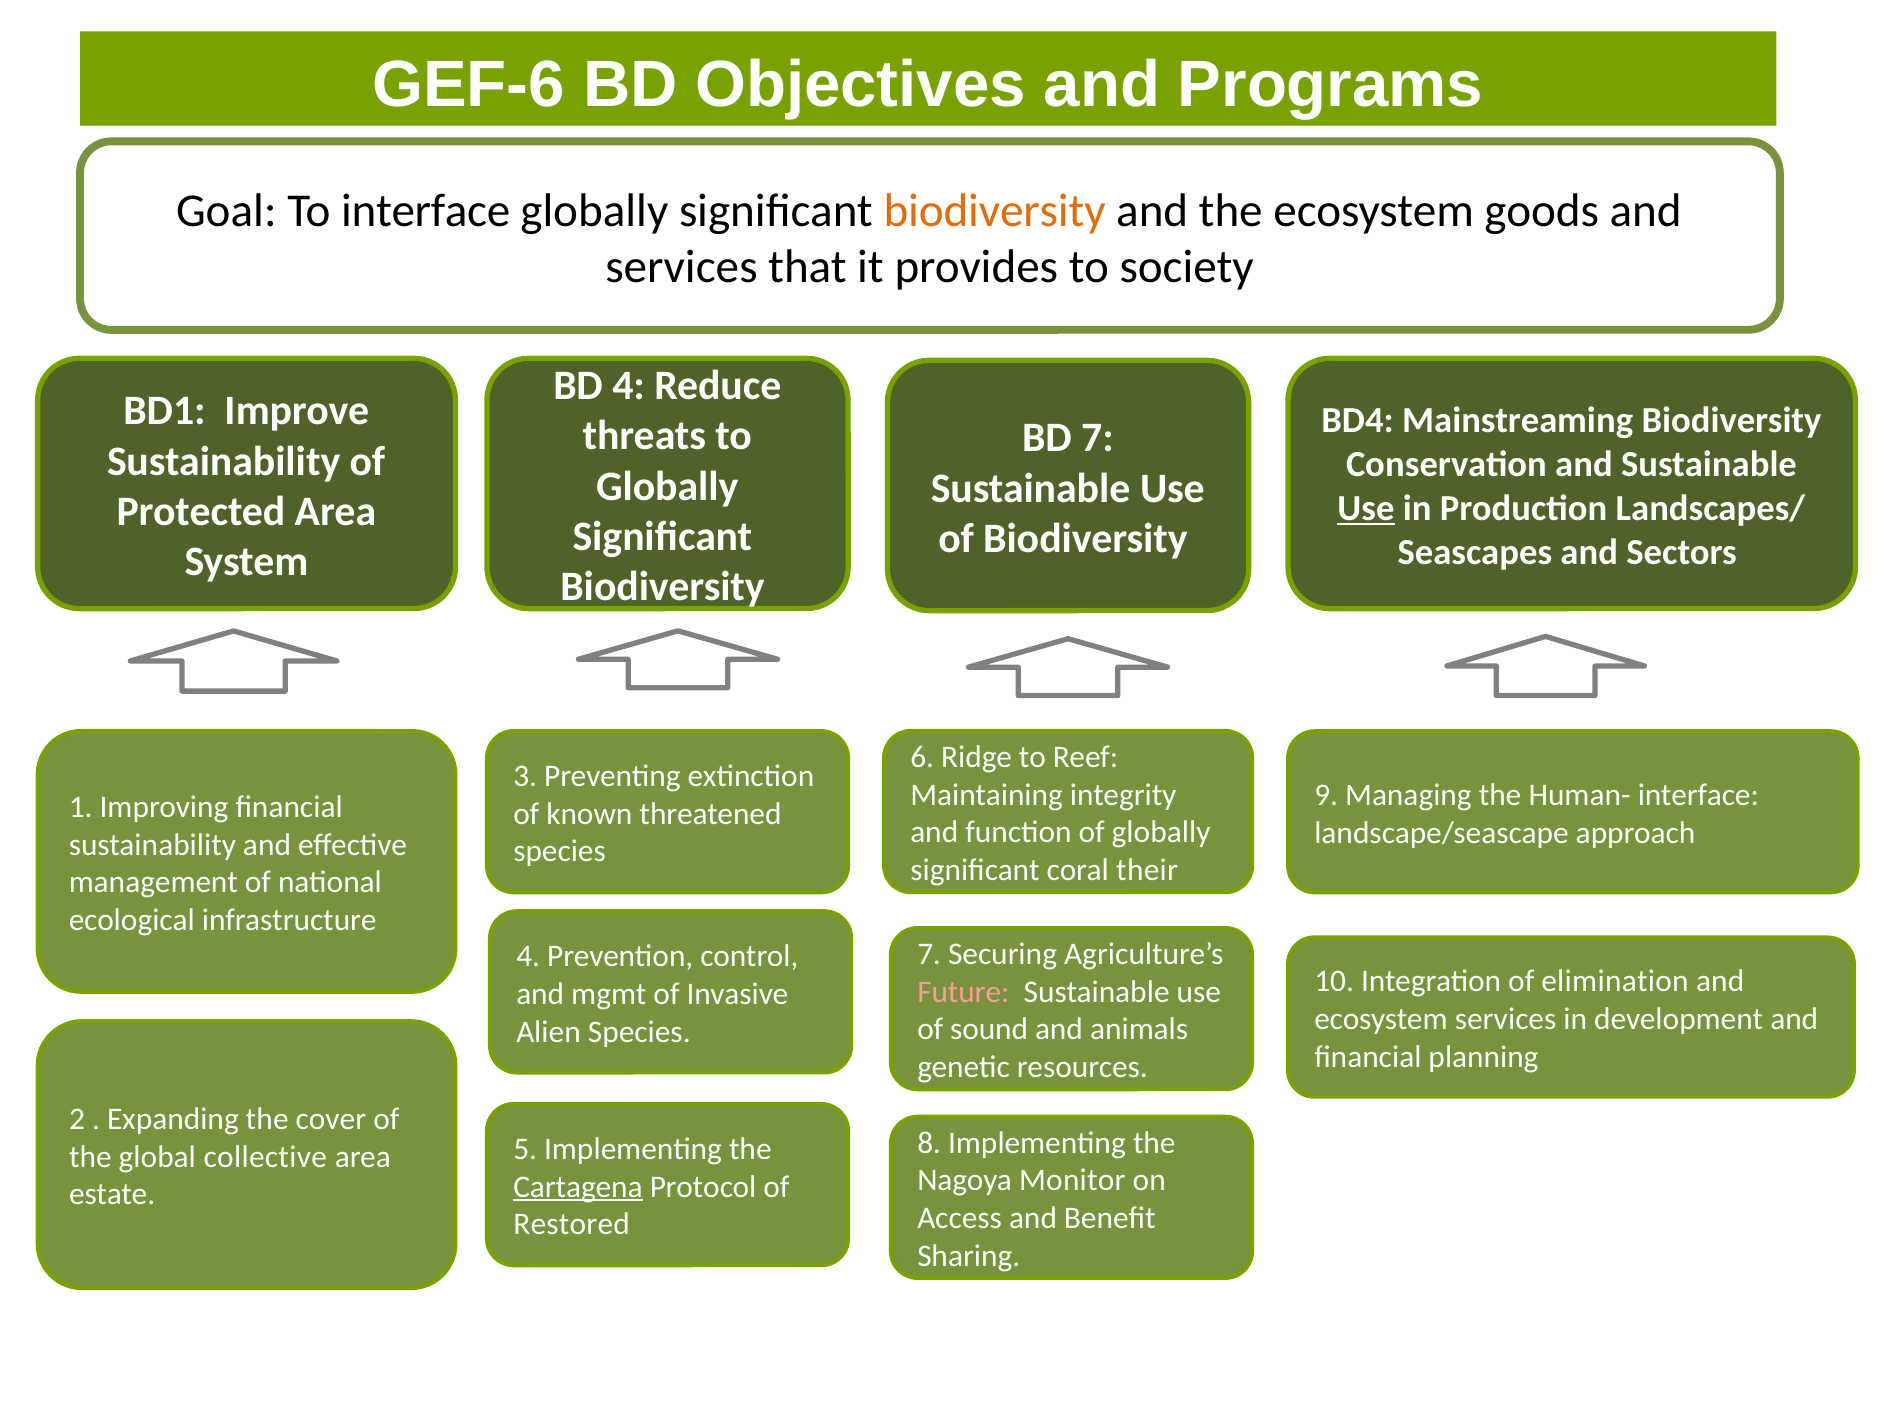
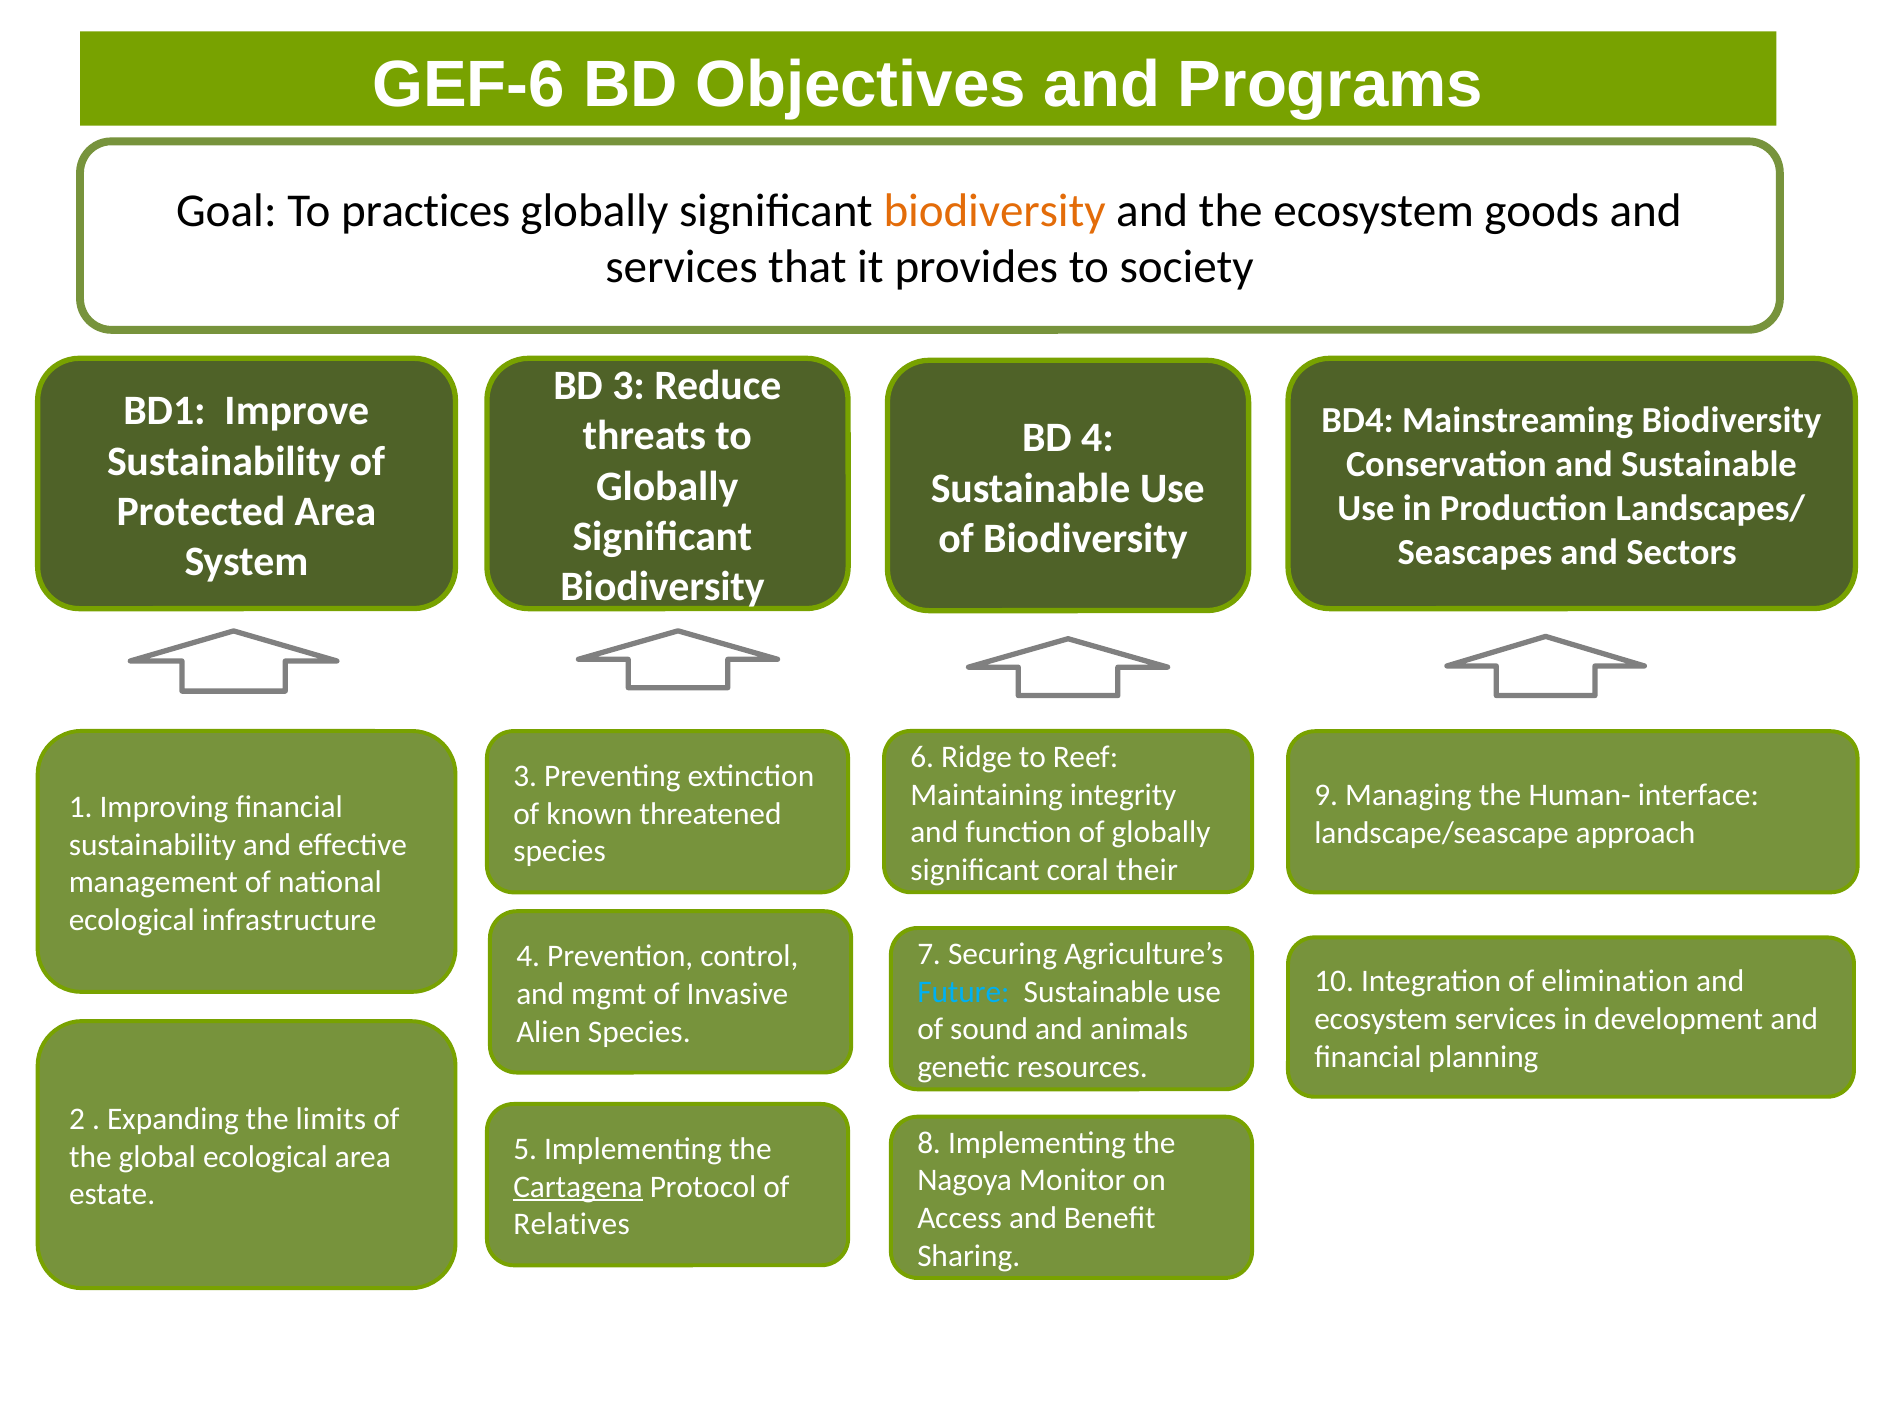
To interface: interface -> practices
BD 4: 4 -> 3
BD 7: 7 -> 4
Use at (1366, 508) underline: present -> none
Future colour: pink -> light blue
cover: cover -> limits
global collective: collective -> ecological
Restored: Restored -> Relatives
